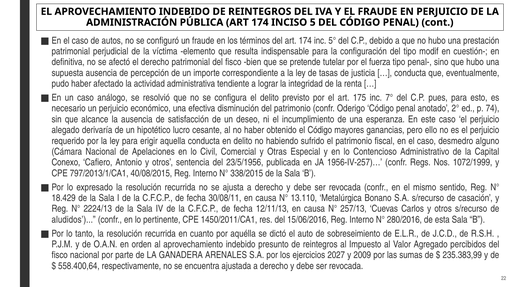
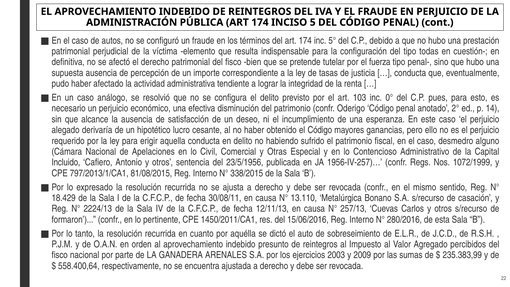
modif: modif -> todas
175: 175 -> 103
7°: 7° -> 0°
74: 74 -> 14
Conexo: Conexo -> Incluido
40/08/2015: 40/08/2015 -> 81/08/2015
aludidos: aludidos -> formaron
2027: 2027 -> 2003
